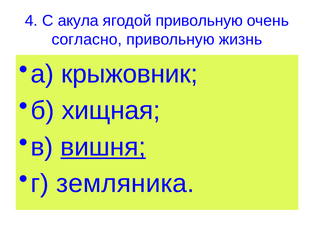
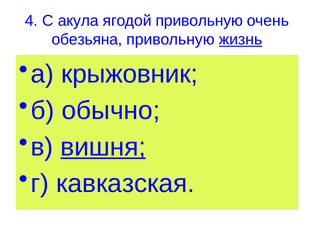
согласно: согласно -> обезьяна
жизнь underline: none -> present
хищная: хищная -> обычно
земляника: земляника -> кавказская
